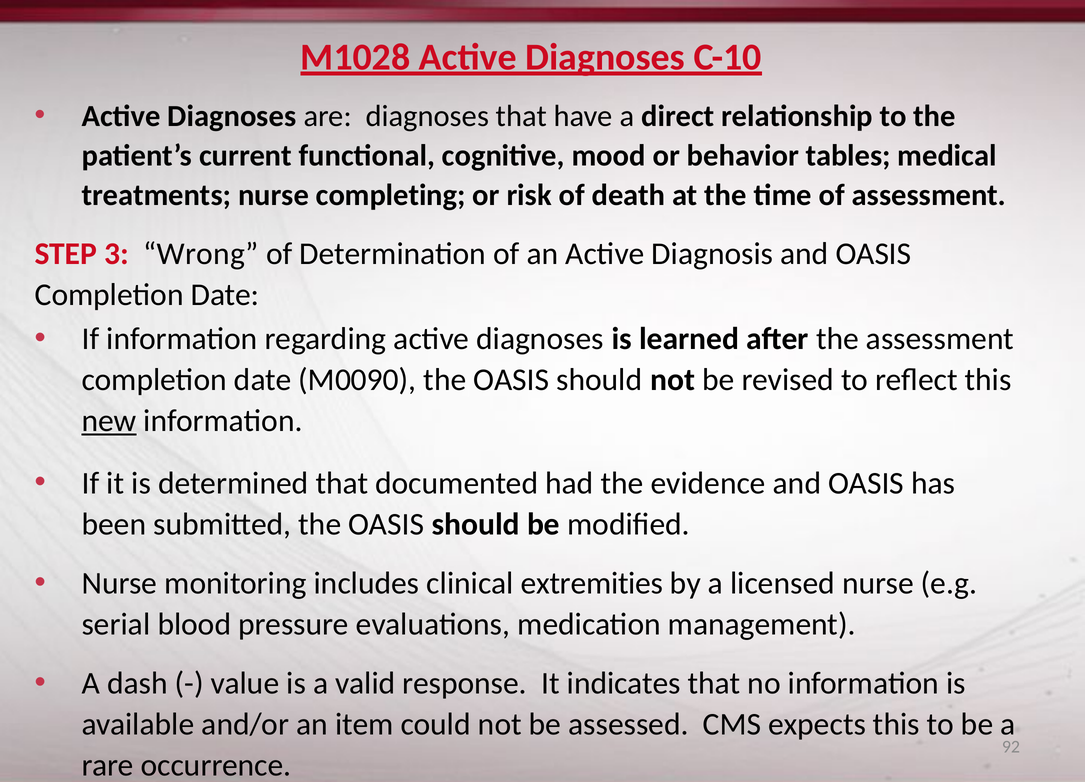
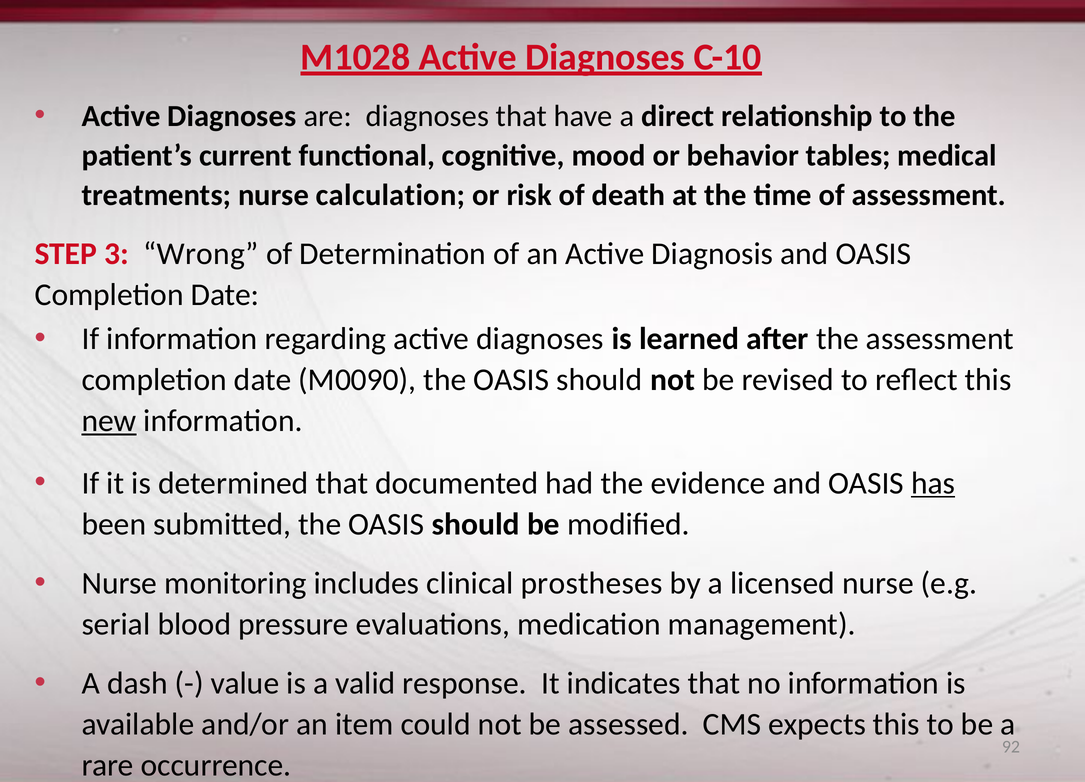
completing: completing -> calculation
has underline: none -> present
extremities: extremities -> prostheses
